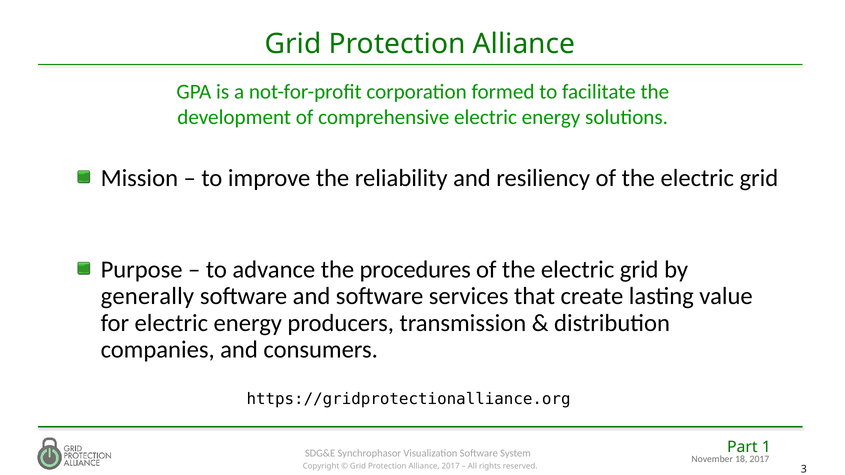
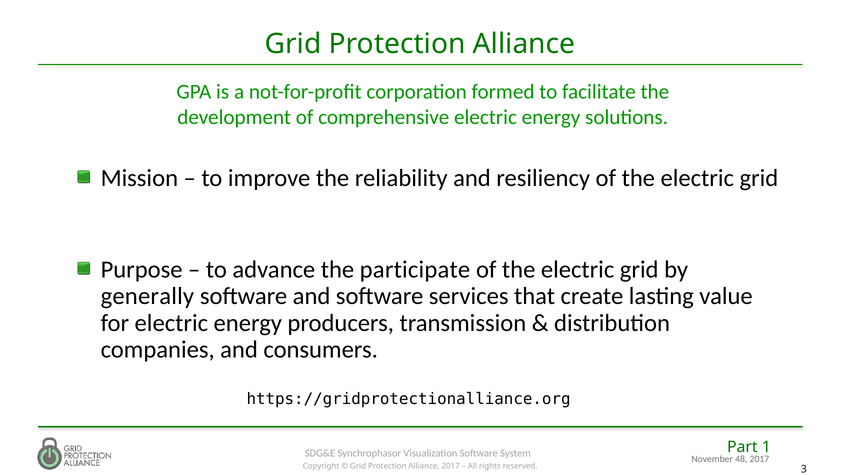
procedures: procedures -> participate
18: 18 -> 48
